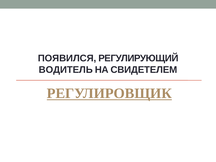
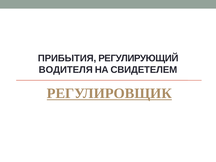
ПОЯВИЛСЯ: ПОЯВИЛСЯ -> ПРИБЫТИЯ
ВОДИТЕЛЬ: ВОДИТЕЛЬ -> ВОДИТЕЛЯ
